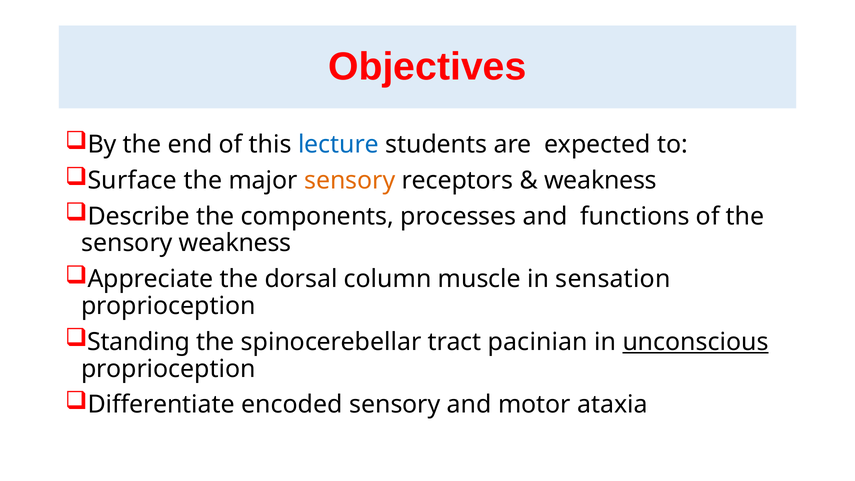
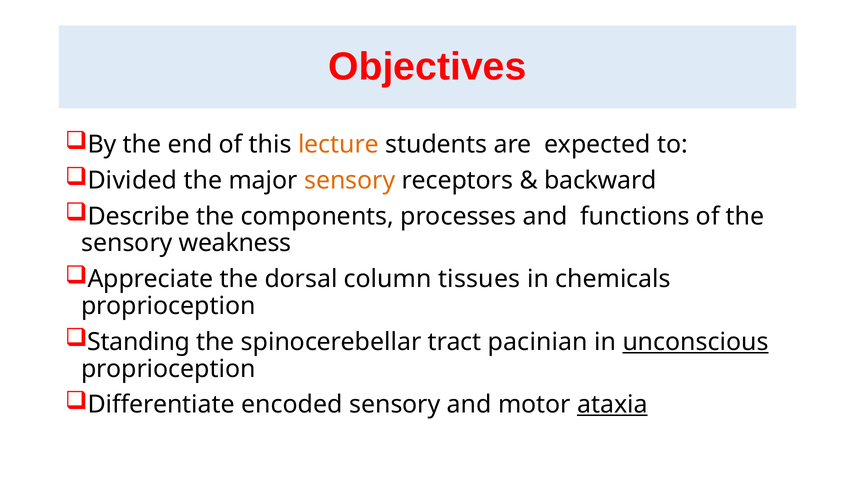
lecture colour: blue -> orange
Surface: Surface -> Divided
weakness at (600, 180): weakness -> backward
muscle: muscle -> tissues
sensation: sensation -> chemicals
ataxia underline: none -> present
